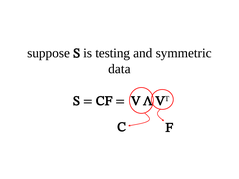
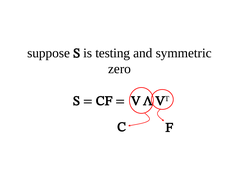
data: data -> zero
